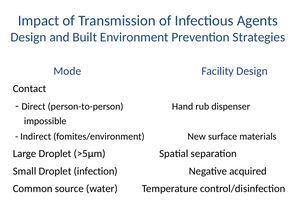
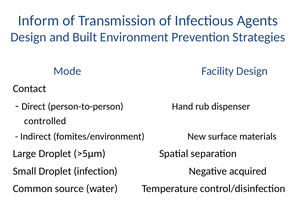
Impact: Impact -> Inform
impossible: impossible -> controlled
